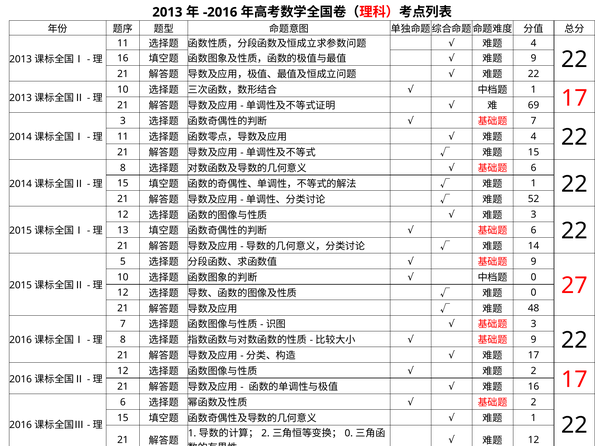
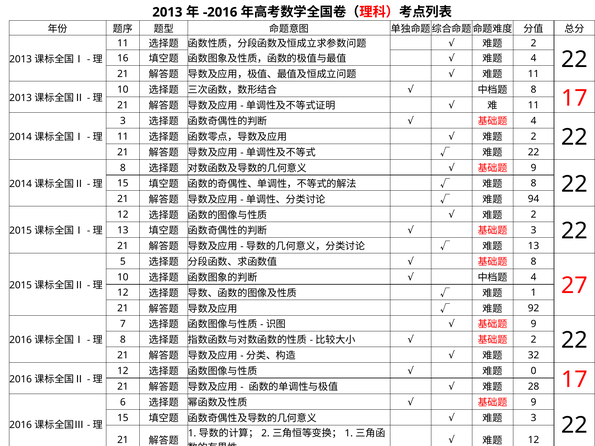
4 at (534, 43): 4 -> 2
9 at (534, 58): 9 -> 4
22 at (534, 74): 22 -> 11
1 at (534, 90): 1 -> 8
69 at (534, 105): 69 -> 11
7 at (534, 121): 7 -> 4
4 at (534, 137): 4 -> 2
15 at (534, 152): 15 -> 22
6 at (534, 168): 6 -> 9
1 at (534, 183): 1 -> 8
52: 52 -> 94
3 at (534, 215): 3 -> 2
6 at (534, 230): 6 -> 3
14 at (534, 246): 14 -> 13
9 at (534, 262): 9 -> 8
0 at (534, 277): 0 -> 4
0 at (534, 293): 0 -> 1
48: 48 -> 92
3 at (534, 324): 3 -> 9
9 at (534, 340): 9 -> 2
17 at (534, 355): 17 -> 32
2 at (534, 371): 2 -> 0
16 at (534, 387): 16 -> 28
2 at (534, 402): 2 -> 9
1 at (534, 418): 1 -> 3
0 at (349, 434): 0 -> 1
